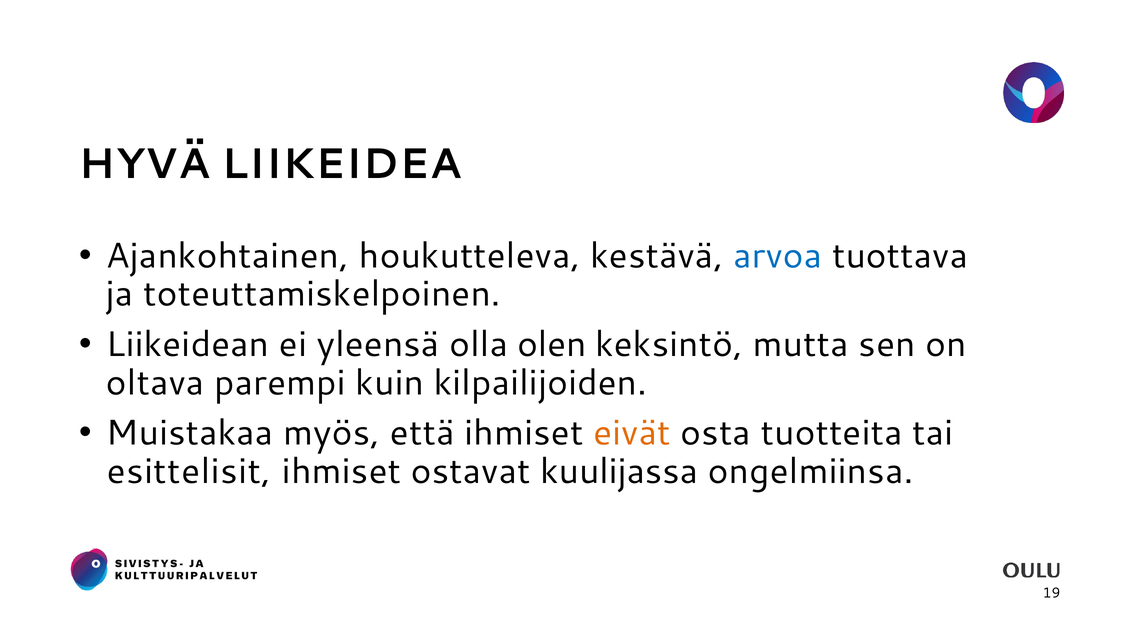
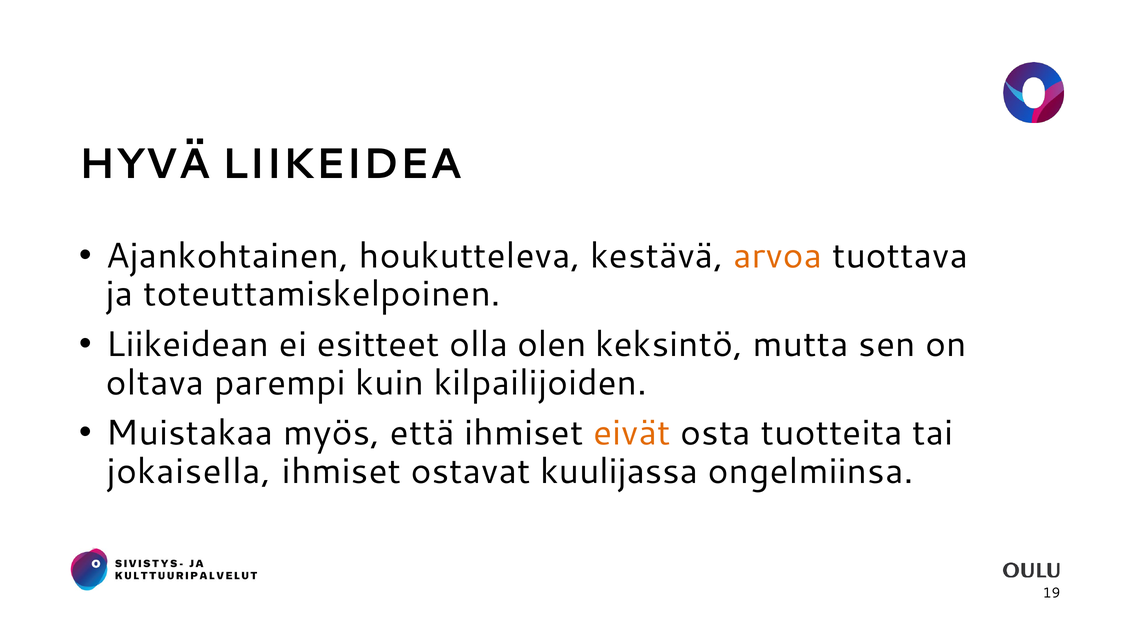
arvoa colour: blue -> orange
yleensä: yleensä -> esitteet
esittelisit: esittelisit -> jokaisella
